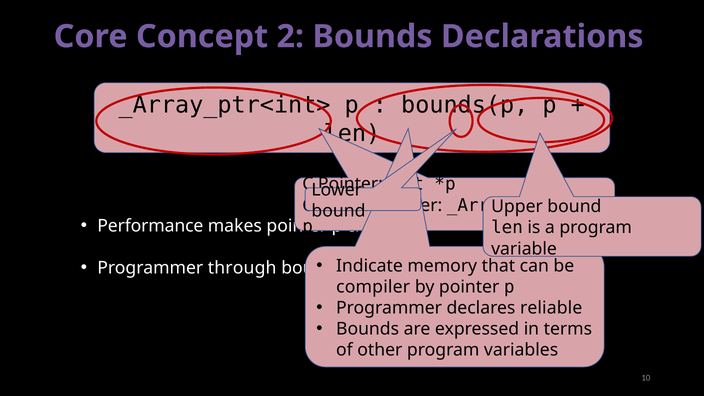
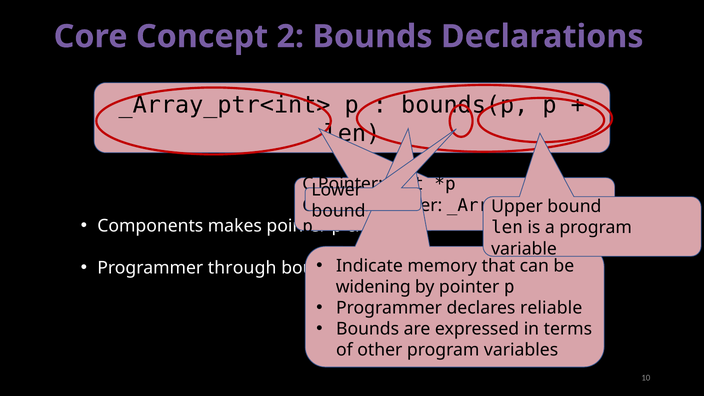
Performance: Performance -> Components
compiler: compiler -> widening
